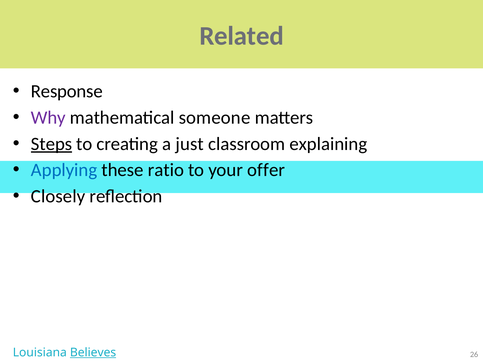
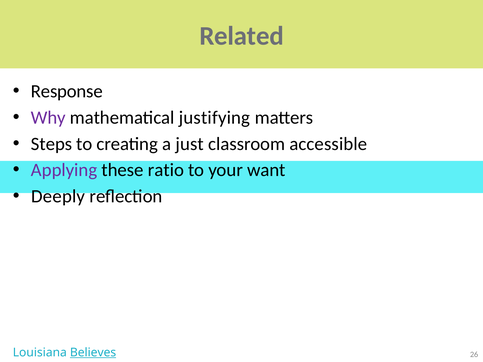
someone: someone -> justifying
Steps underline: present -> none
explaining: explaining -> accessible
Applying colour: blue -> purple
offer: offer -> want
Closely: Closely -> Deeply
